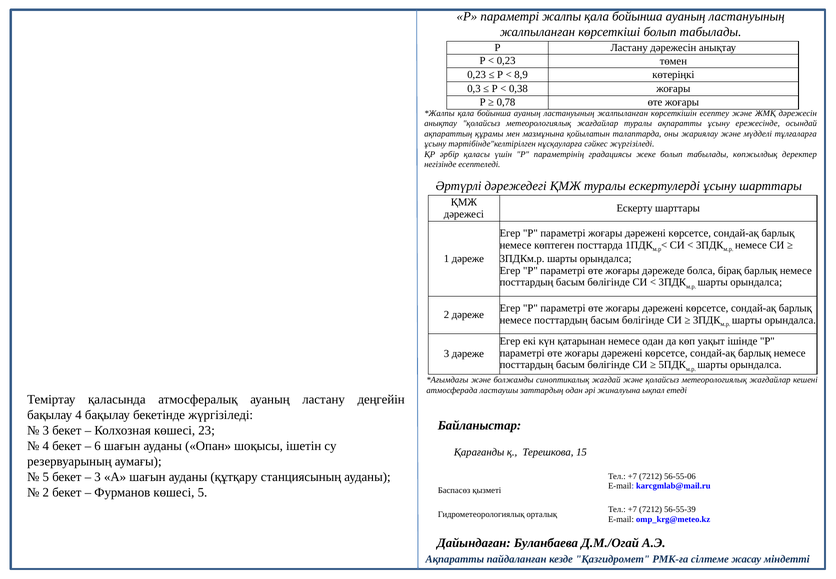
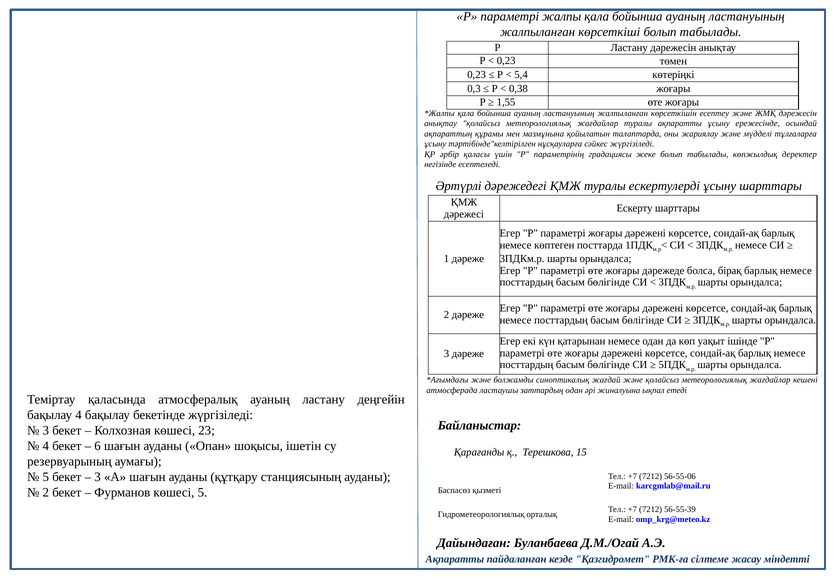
8,9: 8,9 -> 5,4
0,78: 0,78 -> 1,55
